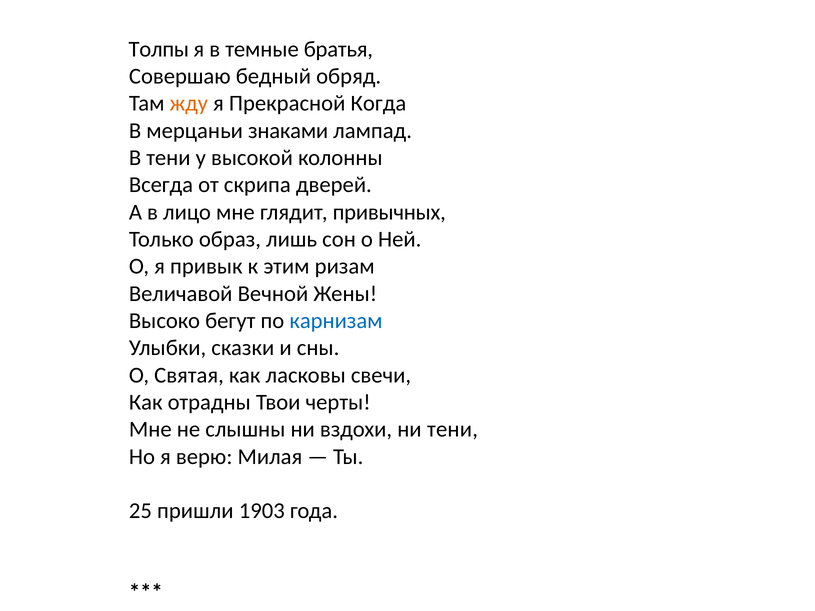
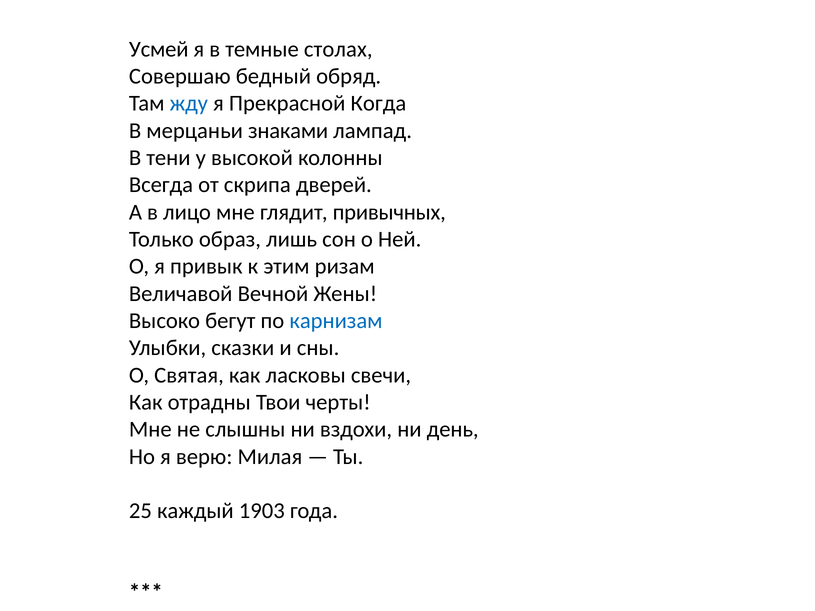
Толпы: Толпы -> Усмей
братья: братья -> столах
жду colour: orange -> blue
ни тени: тени -> день
пришли: пришли -> каждый
